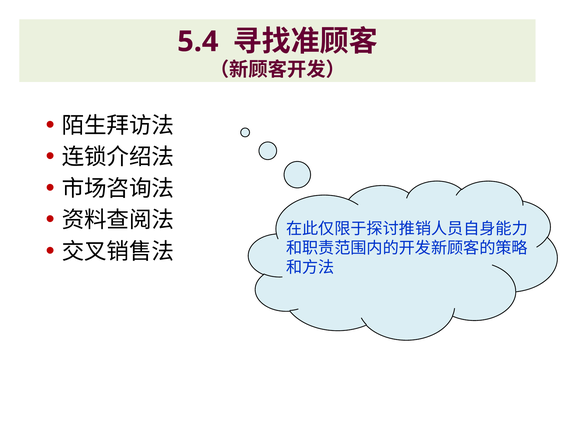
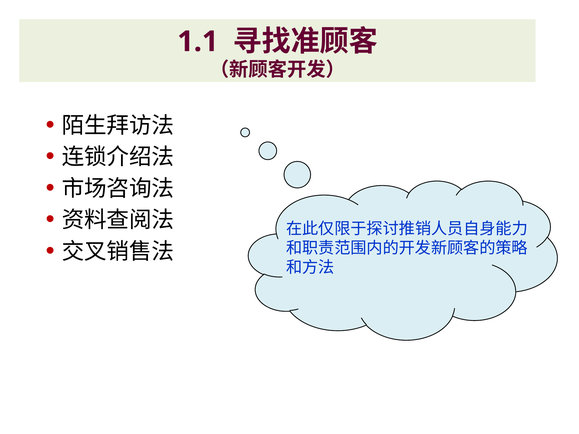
5.4: 5.4 -> 1.1
